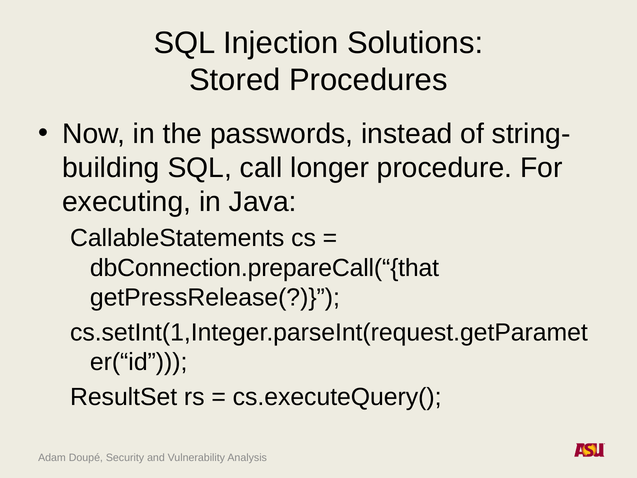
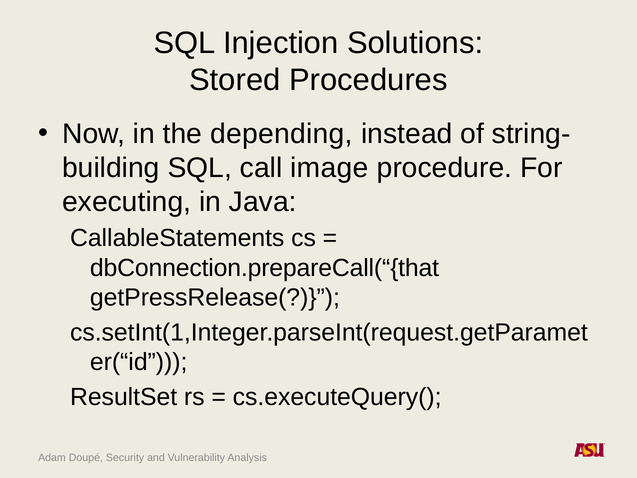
passwords: passwords -> depending
longer: longer -> image
